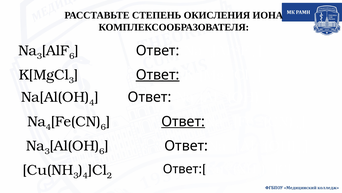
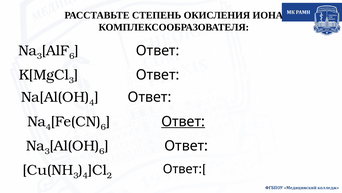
Ответ at (158, 75) underline: present -> none
